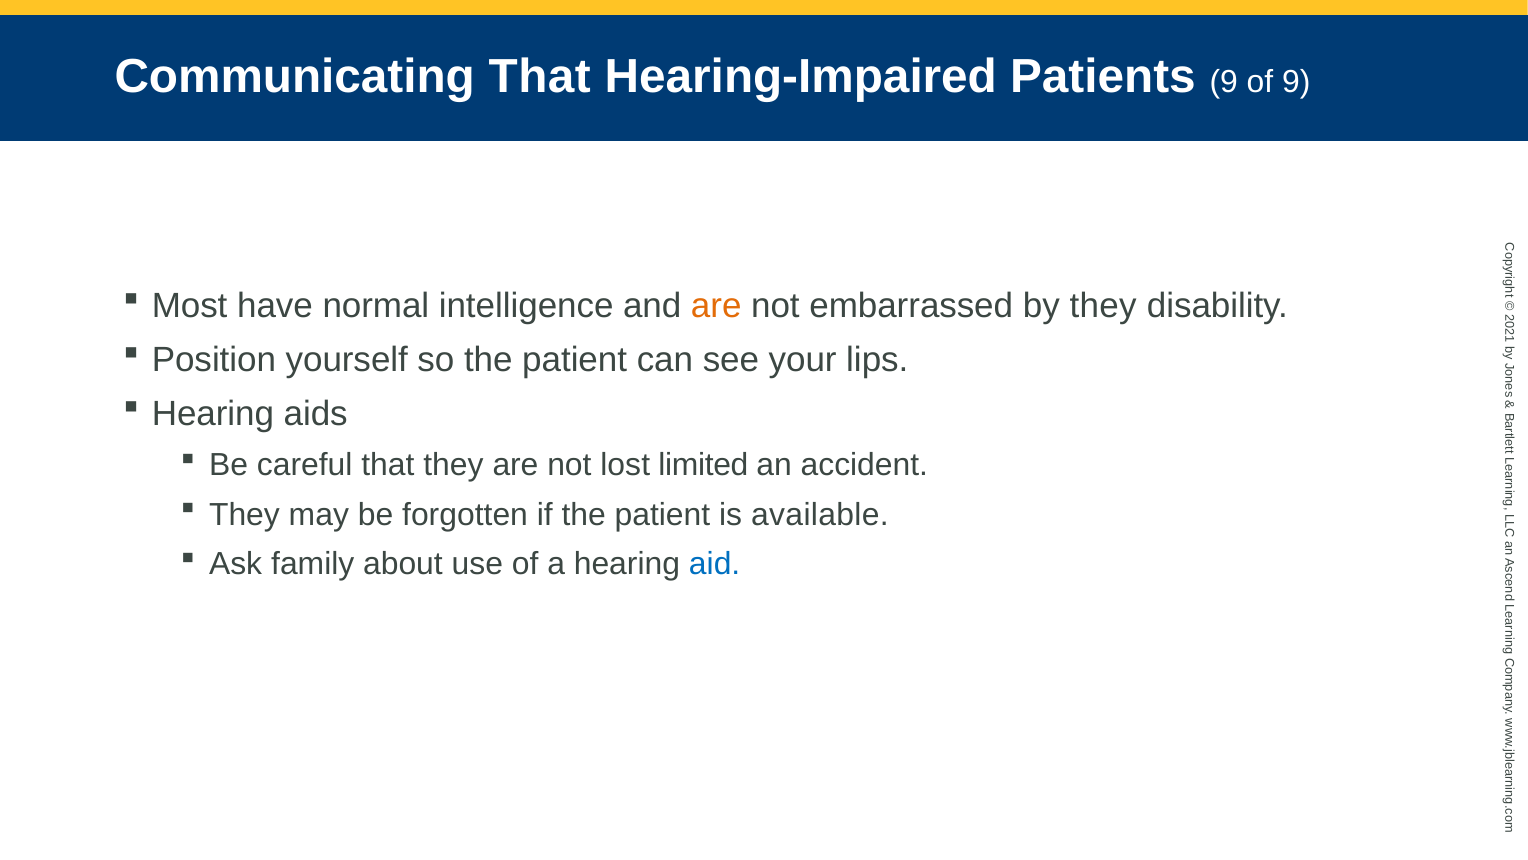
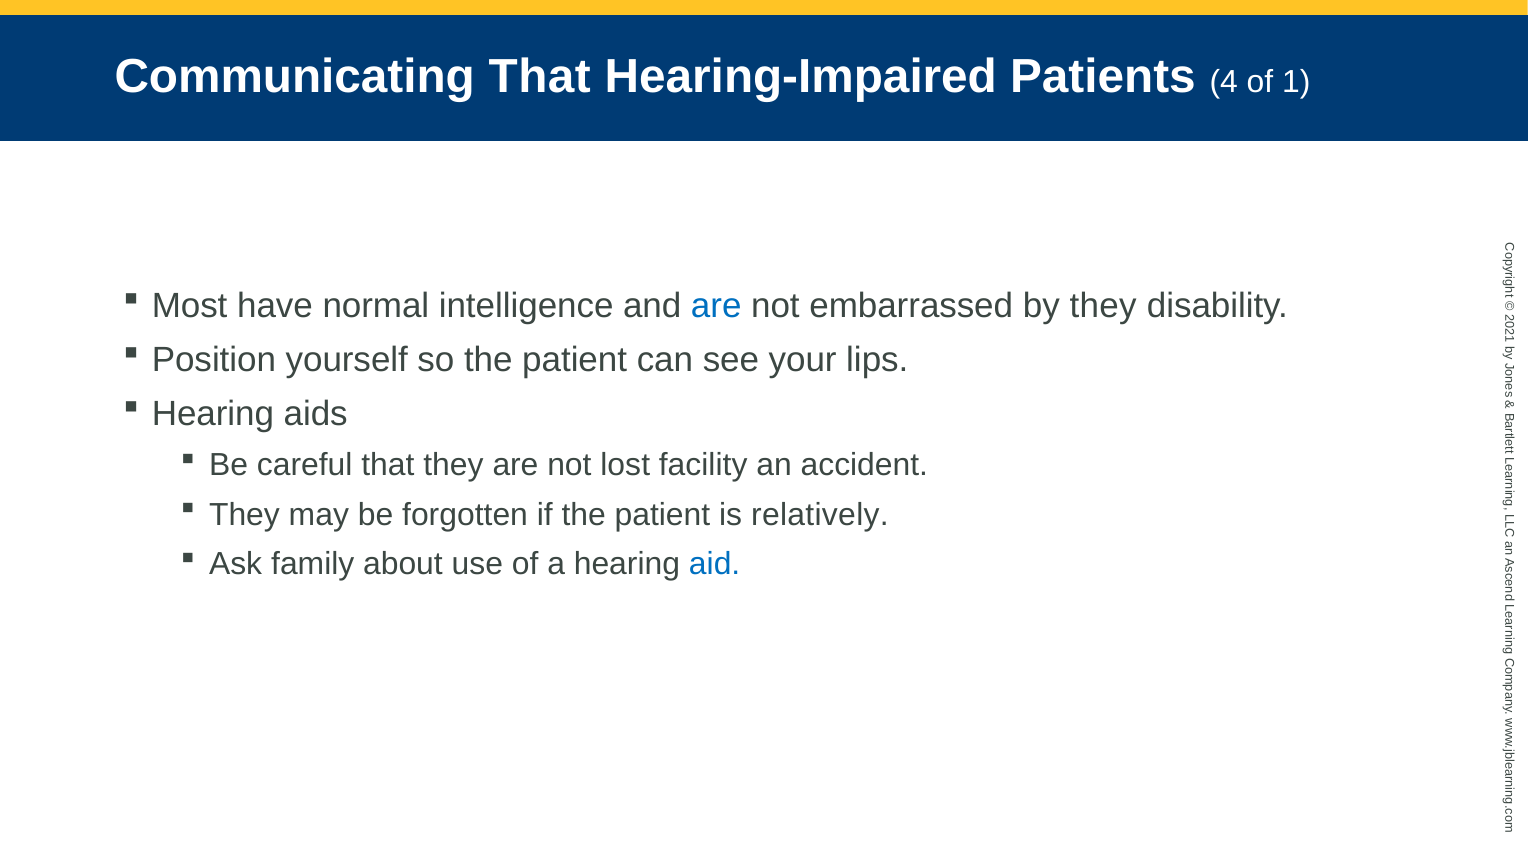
Patients 9: 9 -> 4
of 9: 9 -> 1
are at (716, 305) colour: orange -> blue
limited: limited -> facility
available: available -> relatively
